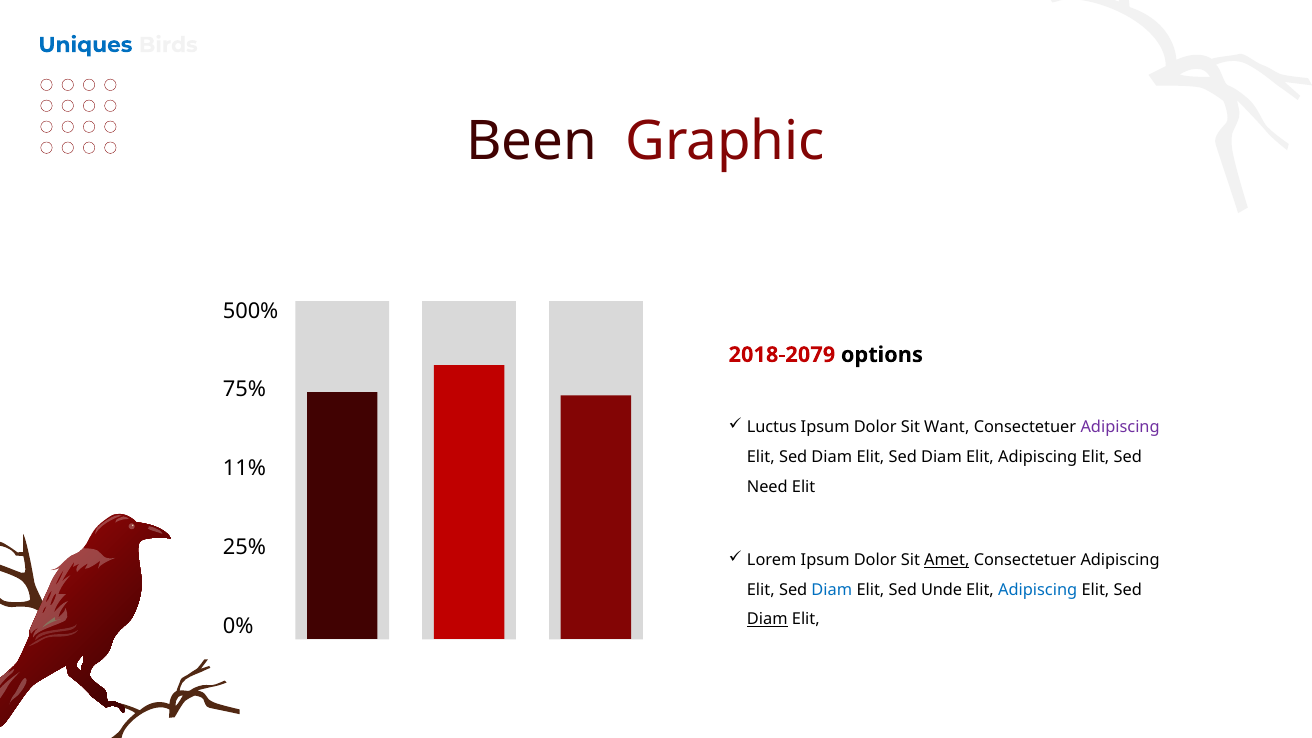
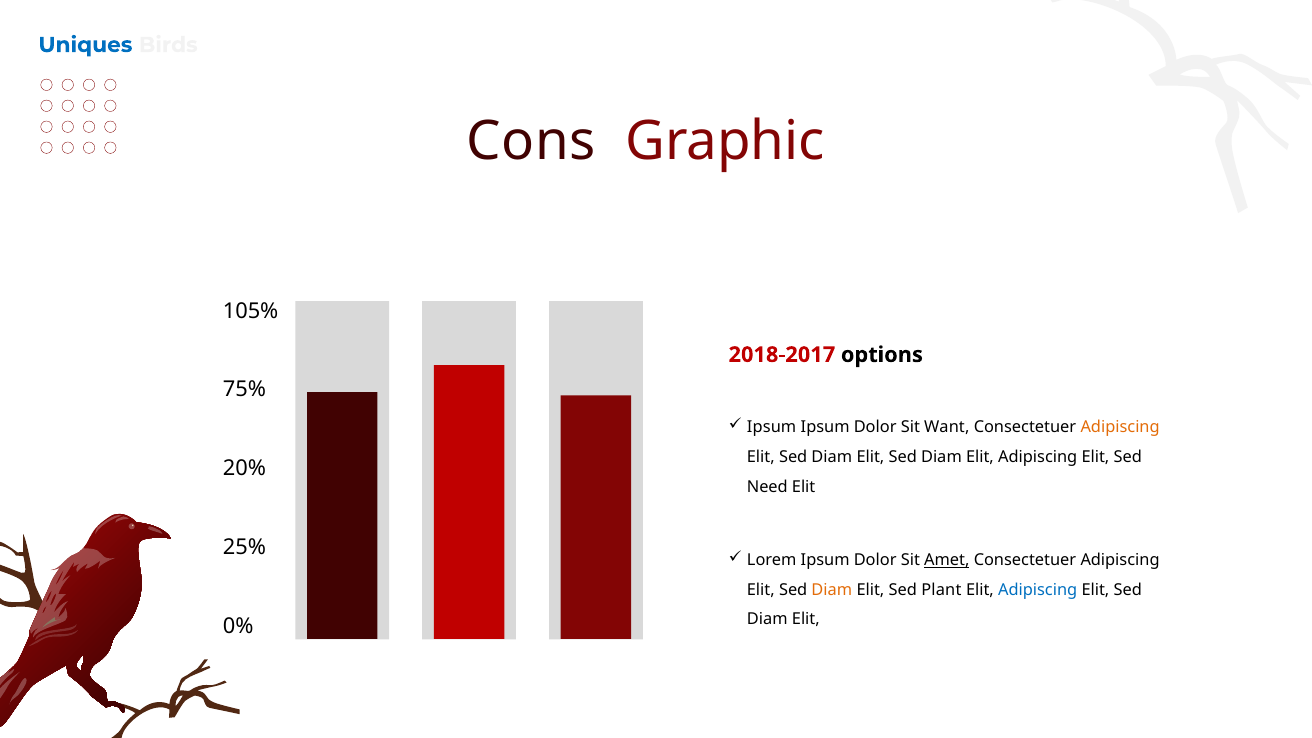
Been: Been -> Cons
500%: 500% -> 105%
2018-2079: 2018-2079 -> 2018-2017
Luctus at (772, 428): Luctus -> Ipsum
Adipiscing at (1120, 428) colour: purple -> orange
11%: 11% -> 20%
Diam at (832, 590) colour: blue -> orange
Unde: Unde -> Plant
Diam at (767, 620) underline: present -> none
